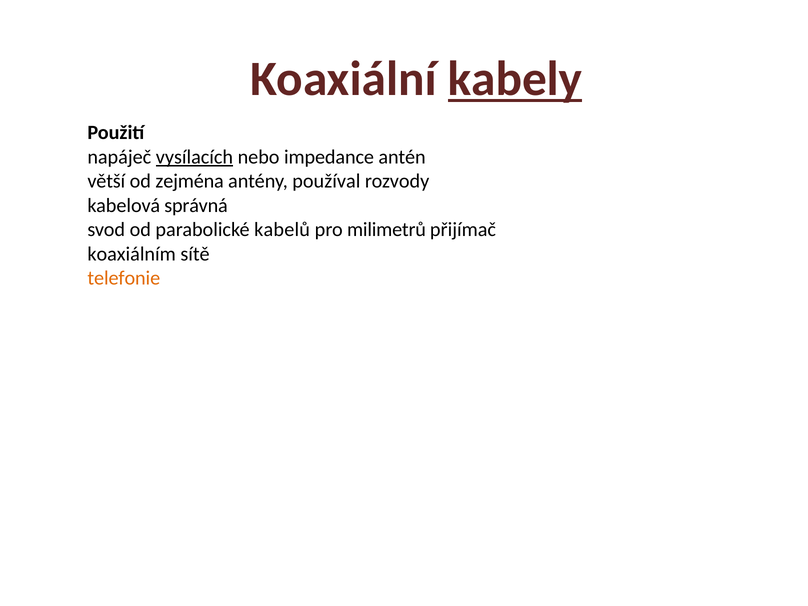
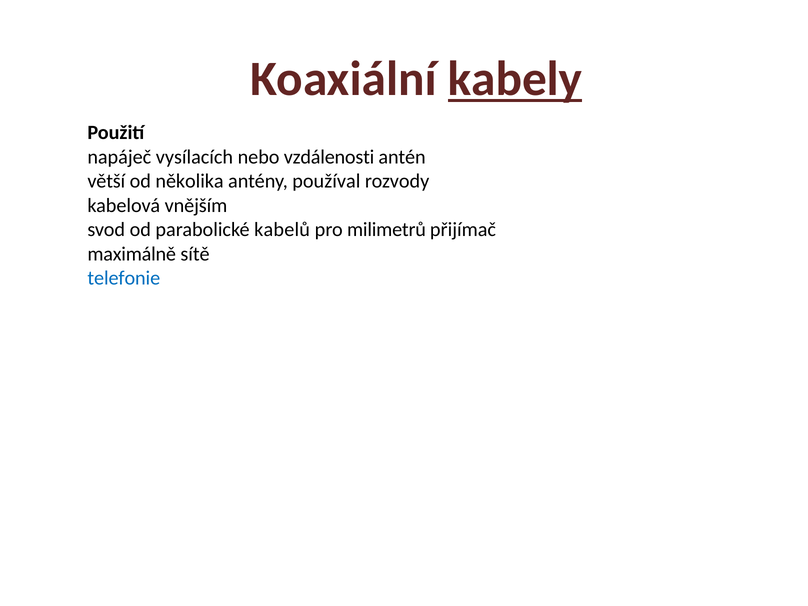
vysílacích underline: present -> none
impedance: impedance -> vzdálenosti
zejména: zejména -> několika
správná: správná -> vnějším
koaxiálním: koaxiálním -> maximálně
telefonie colour: orange -> blue
